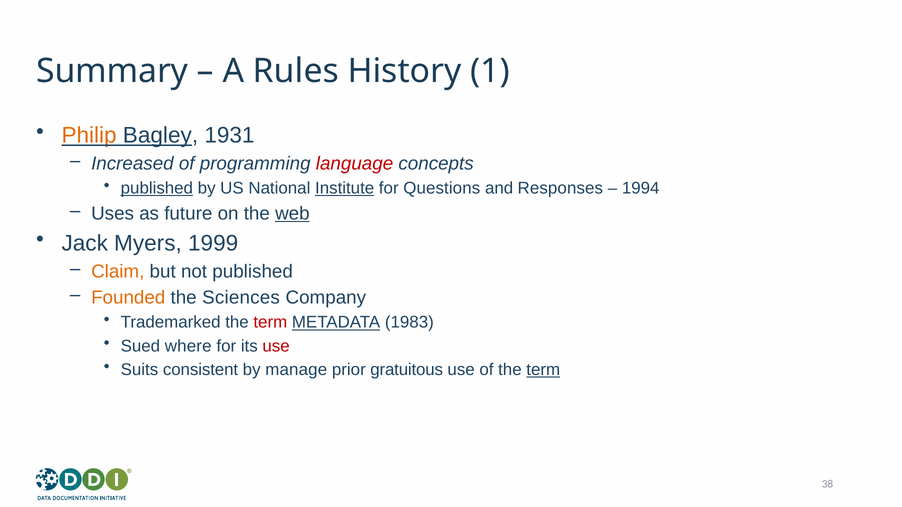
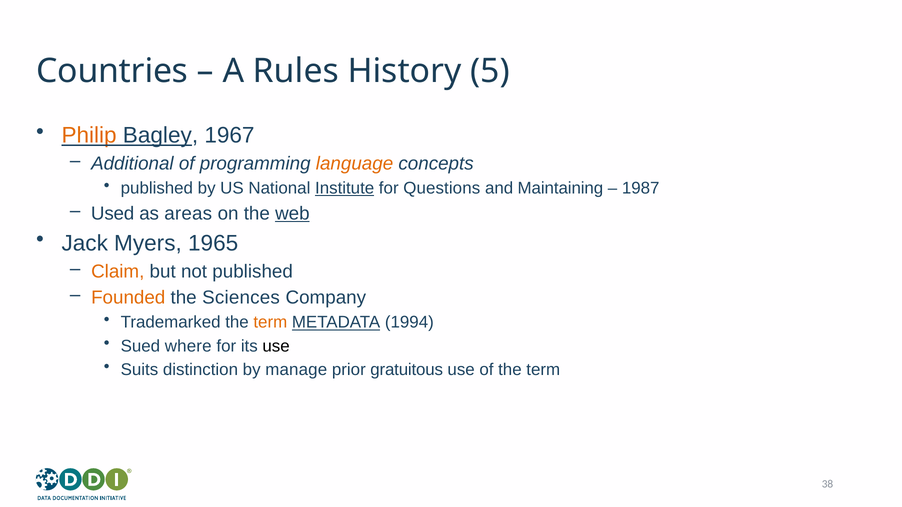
Summary: Summary -> Countries
1: 1 -> 5
1931: 1931 -> 1967
Increased: Increased -> Additional
language colour: red -> orange
published at (157, 188) underline: present -> none
Responses: Responses -> Maintaining
1994: 1994 -> 1987
Uses: Uses -> Used
future: future -> areas
1999: 1999 -> 1965
term at (270, 323) colour: red -> orange
1983: 1983 -> 1994
use at (276, 346) colour: red -> black
consistent: consistent -> distinction
term at (543, 370) underline: present -> none
